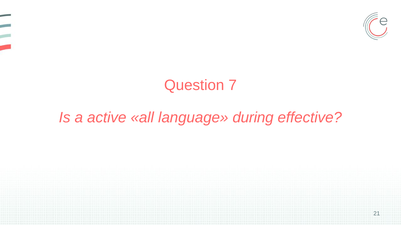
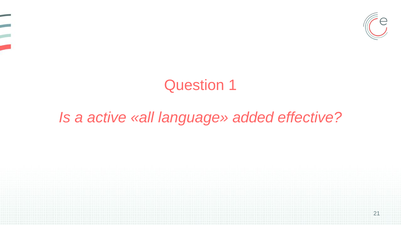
7: 7 -> 1
during: during -> added
